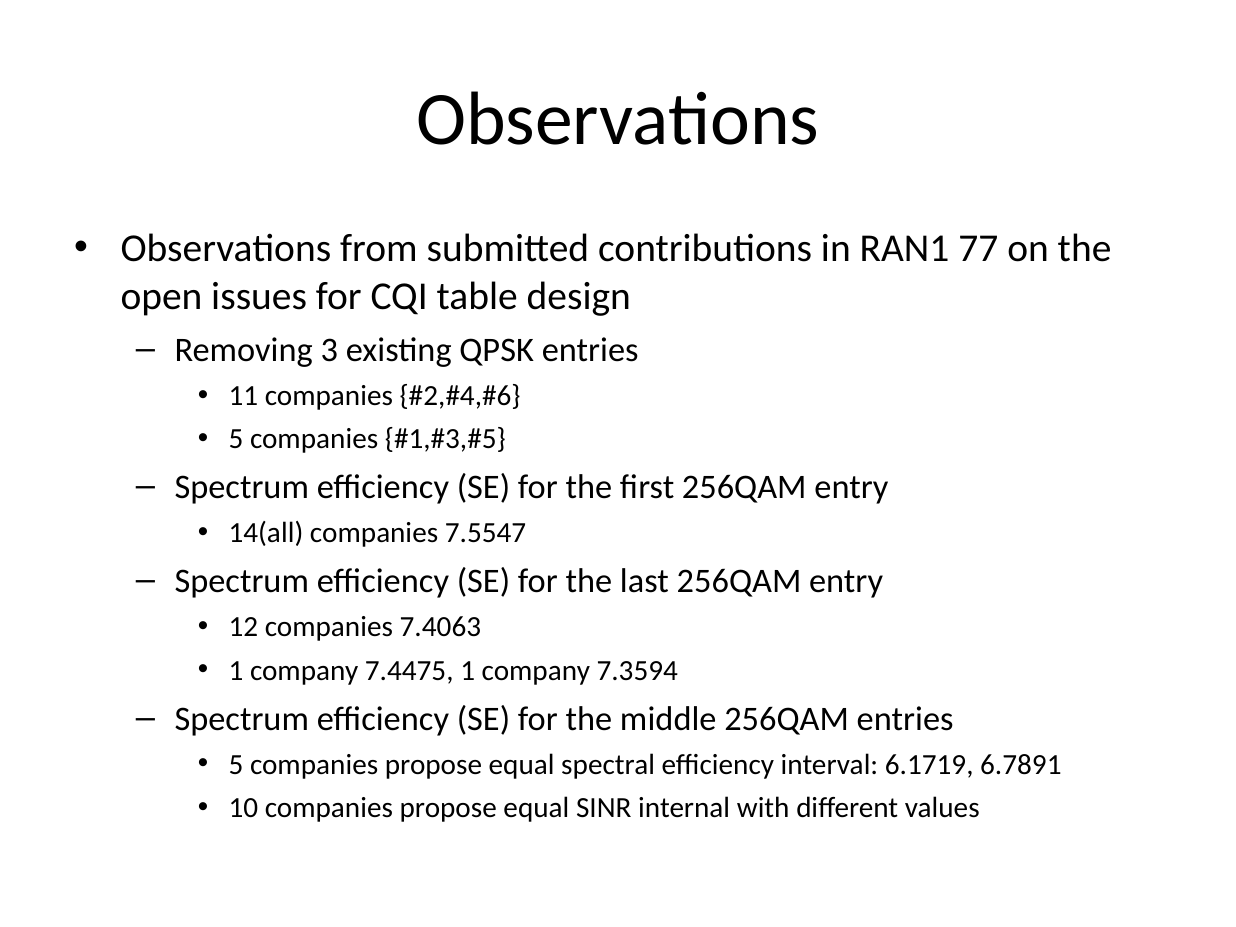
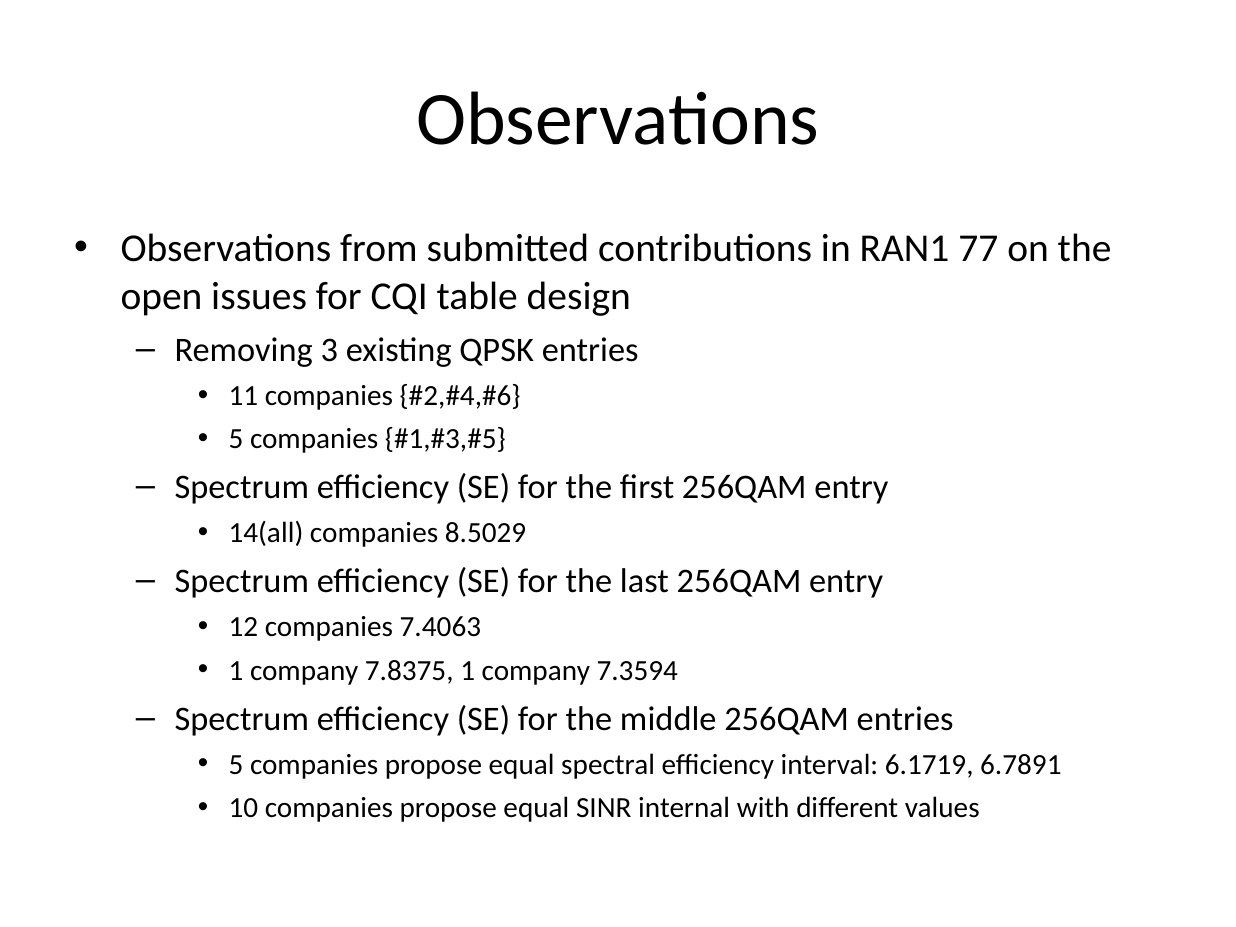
7.5547: 7.5547 -> 8.5029
7.4475: 7.4475 -> 7.8375
